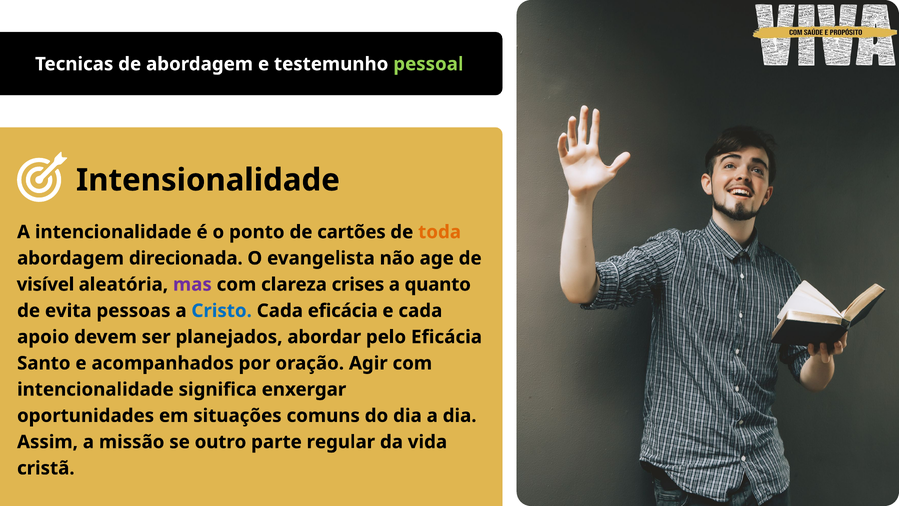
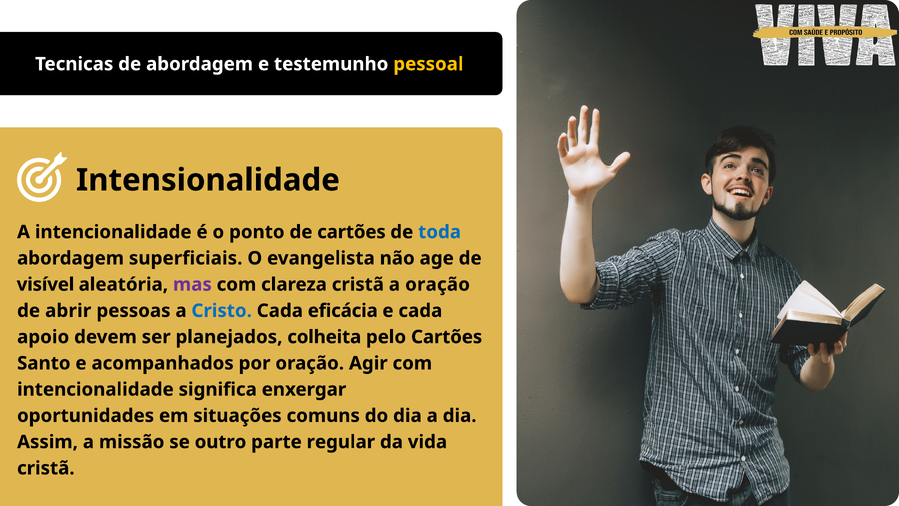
pessoal colour: light green -> yellow
toda colour: orange -> blue
direcionada: direcionada -> superficiais
clareza crises: crises -> cristã
a quanto: quanto -> oração
evita: evita -> abrir
abordar: abordar -> colheita
pelo Eficácia: Eficácia -> Cartões
